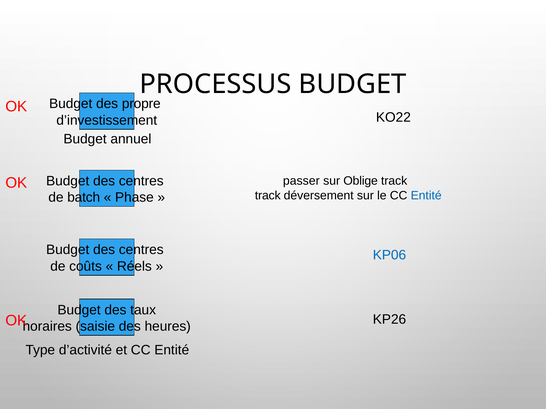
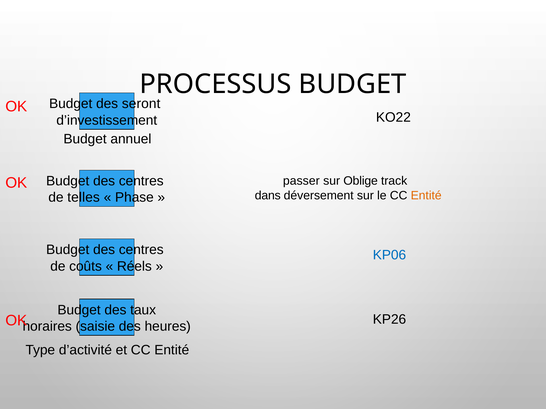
propre: propre -> seront
track at (268, 196): track -> dans
Entité at (426, 196) colour: blue -> orange
batch: batch -> telles
